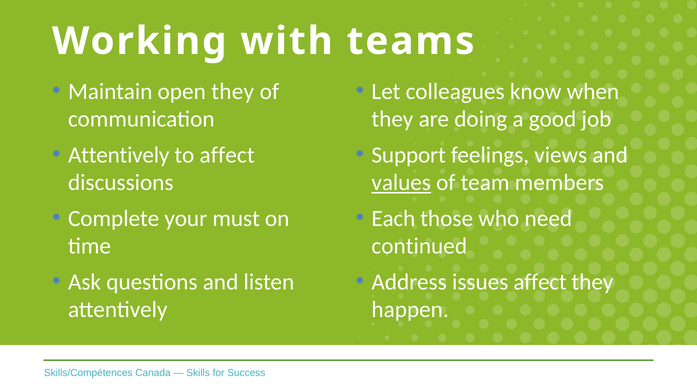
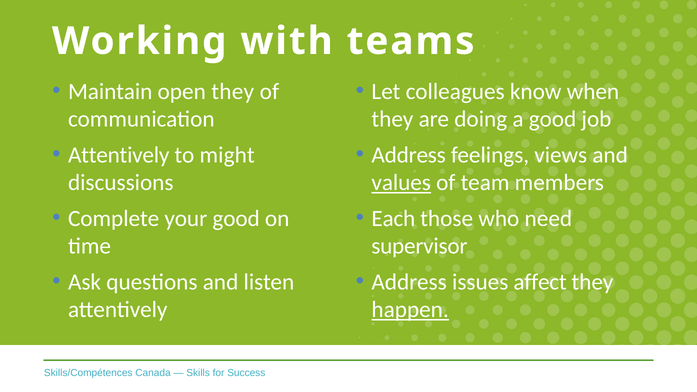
to affect: affect -> might
Support at (409, 155): Support -> Address
your must: must -> good
continued: continued -> supervisor
happen underline: none -> present
